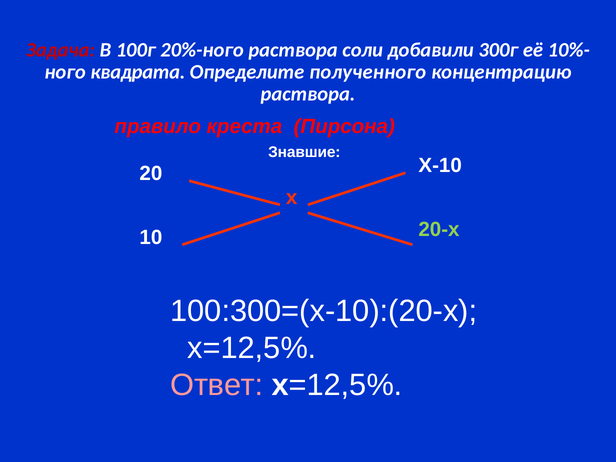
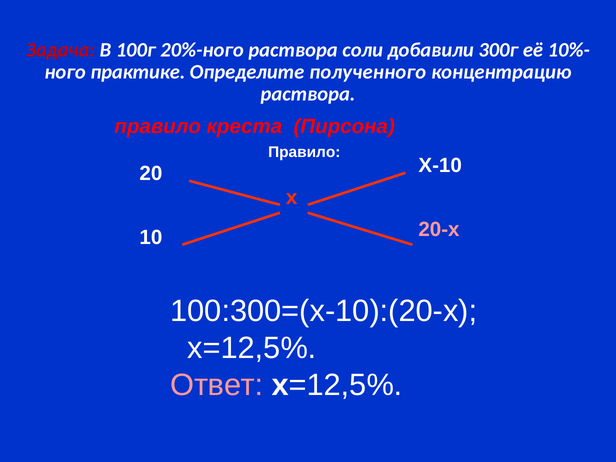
квадрата: квадрата -> практике
Знавшие at (304, 152): Знавшие -> Правило
20-х colour: light green -> pink
